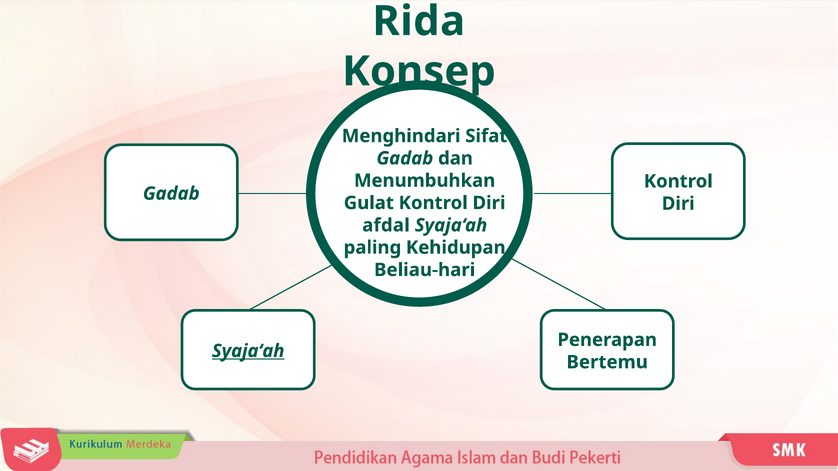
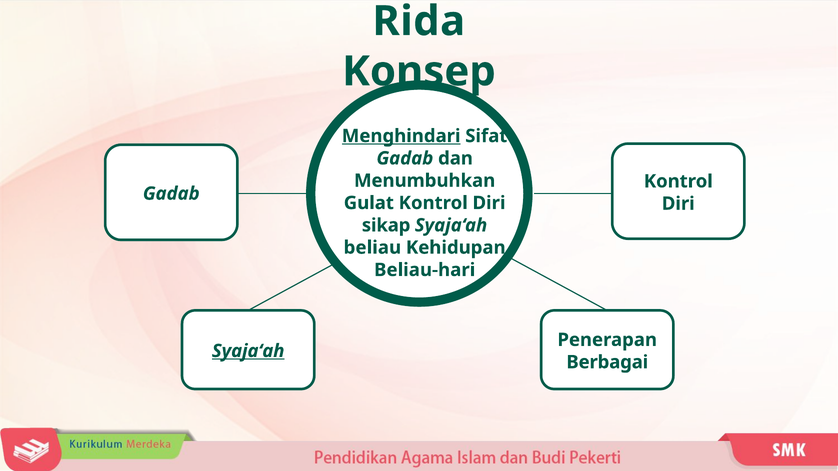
Menghindari underline: none -> present
afdal: afdal -> sikap
paling: paling -> beliau
Bertemu: Bertemu -> Berbagai
